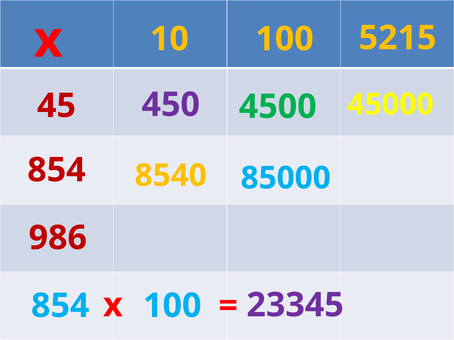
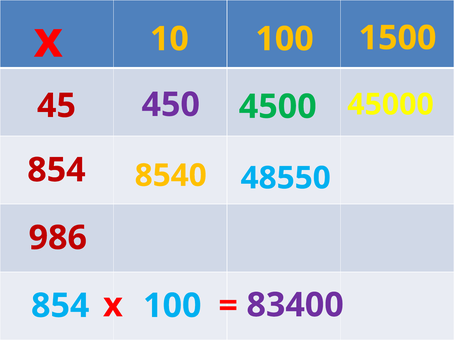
5215: 5215 -> 1500
85000: 85000 -> 48550
23345: 23345 -> 83400
